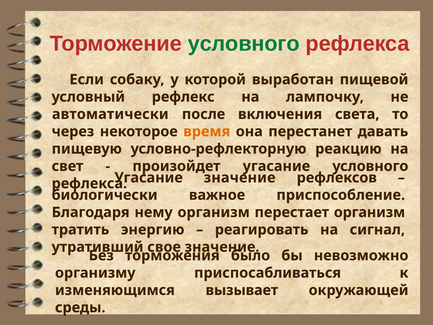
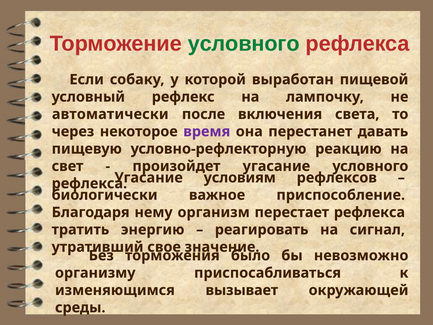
время colour: orange -> purple
Угасание значение: значение -> условиям
перестает организм: организм -> рефлекса
